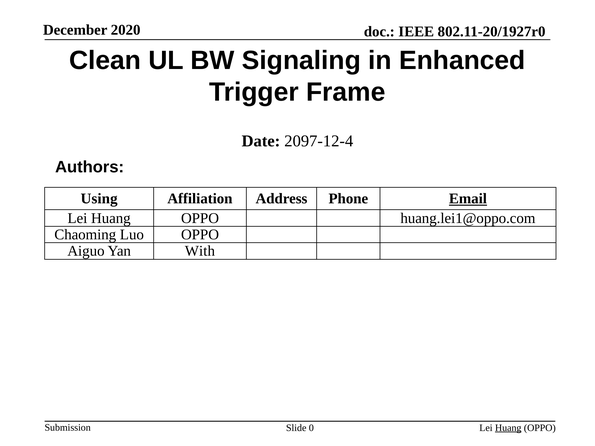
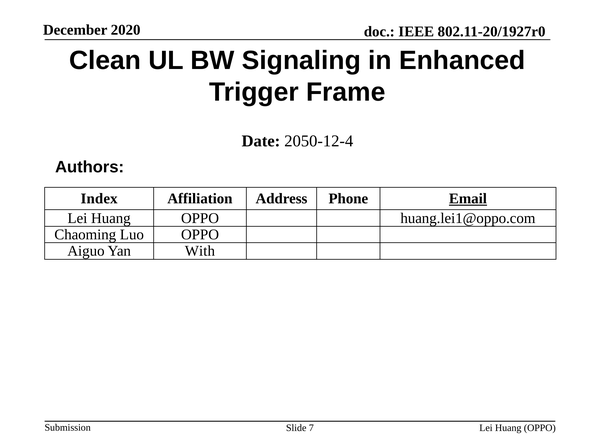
2097-12-4: 2097-12-4 -> 2050-12-4
Using: Using -> Index
0: 0 -> 7
Huang at (508, 428) underline: present -> none
